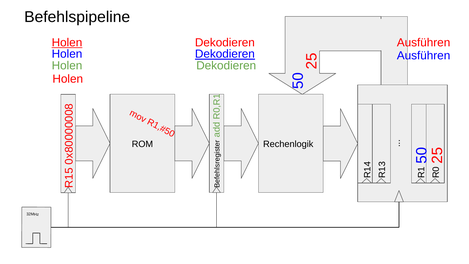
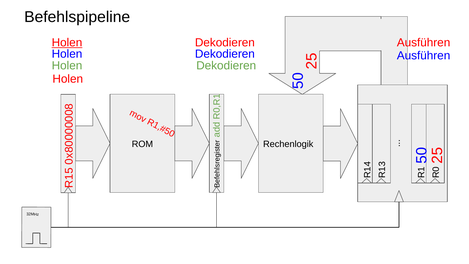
Dekodieren at (225, 54) underline: present -> none
